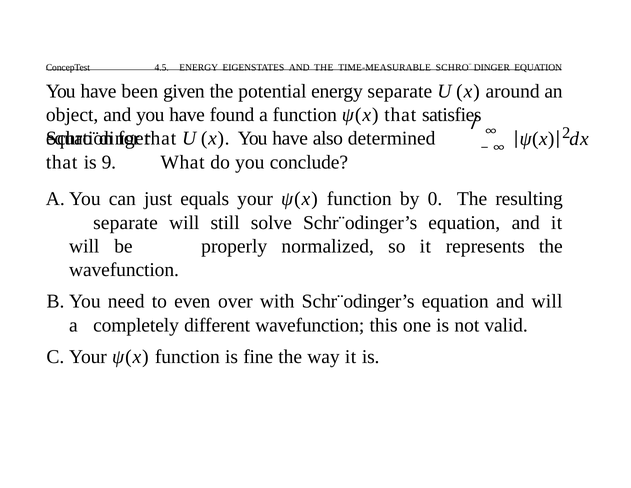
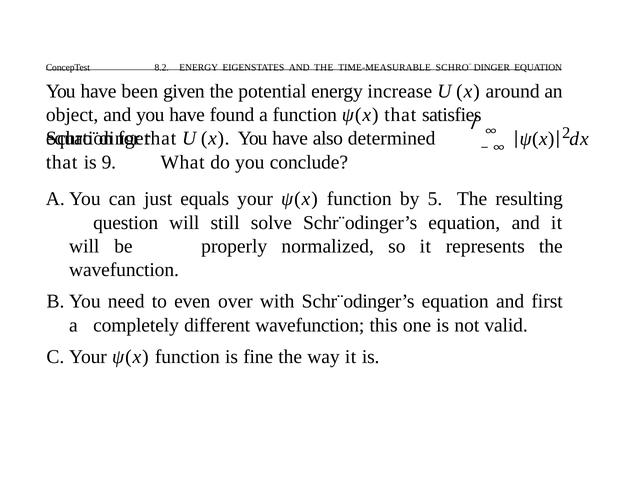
4.5: 4.5 -> 8.2
energy separate: separate -> increase
0: 0 -> 5
separate at (126, 222): separate -> question
and will: will -> first
